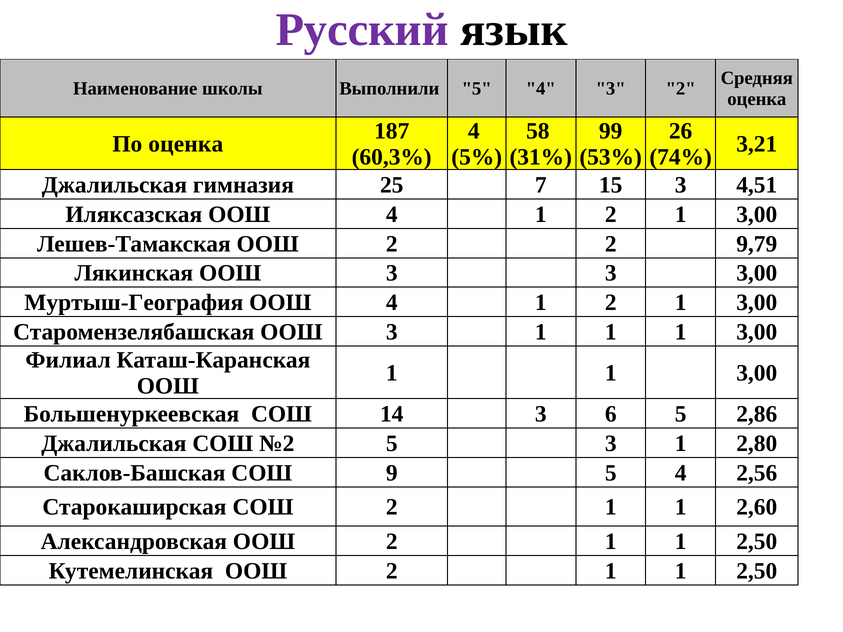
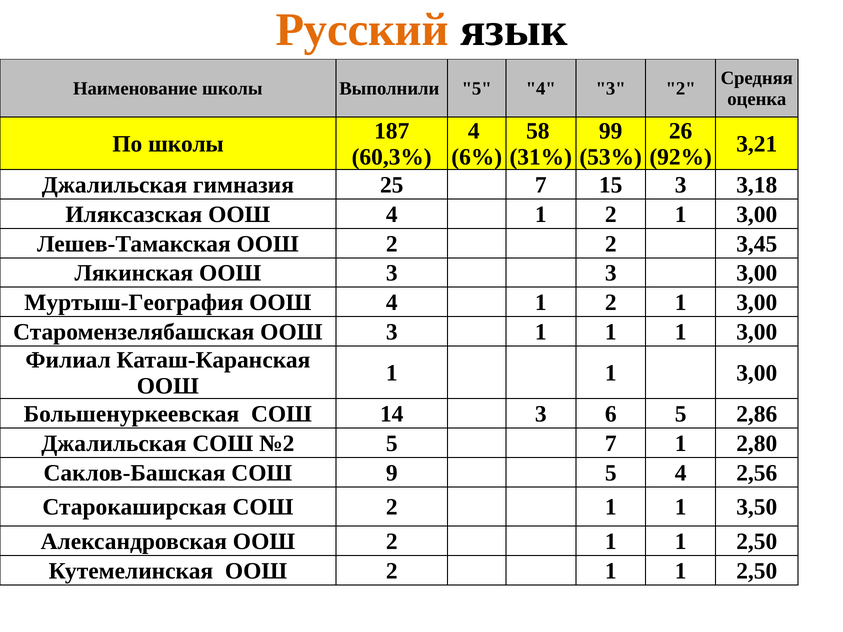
Русский colour: purple -> orange
По оценка: оценка -> школы
5%: 5% -> 6%
74%: 74% -> 92%
4,51: 4,51 -> 3,18
9,79: 9,79 -> 3,45
5 3: 3 -> 7
2,60: 2,60 -> 3,50
